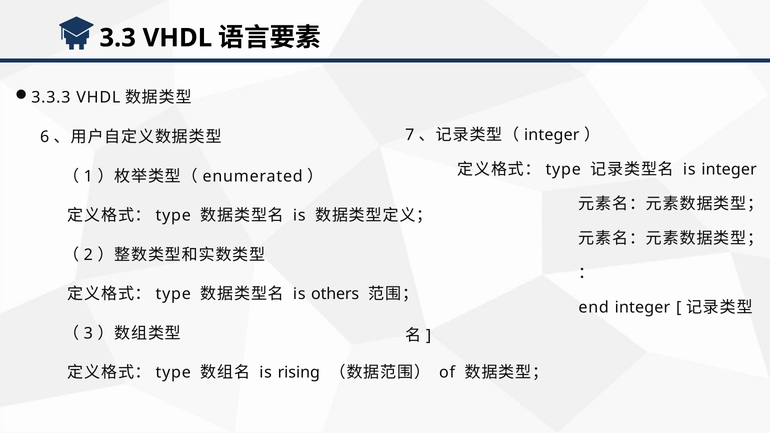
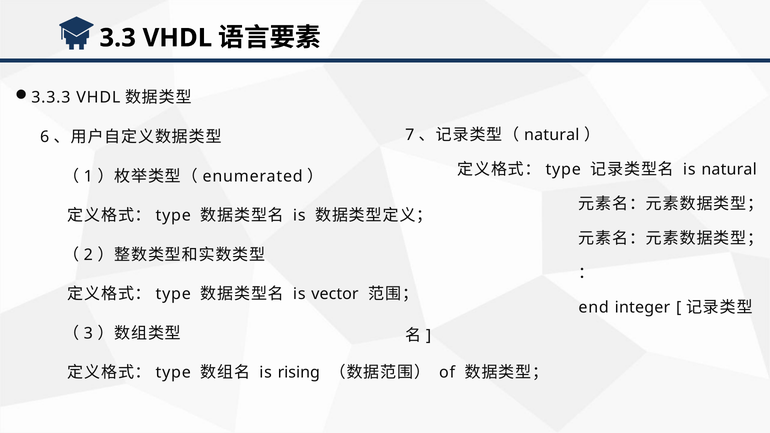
integer at (552, 135): integer -> natural
is integer: integer -> natural
others: others -> vector
